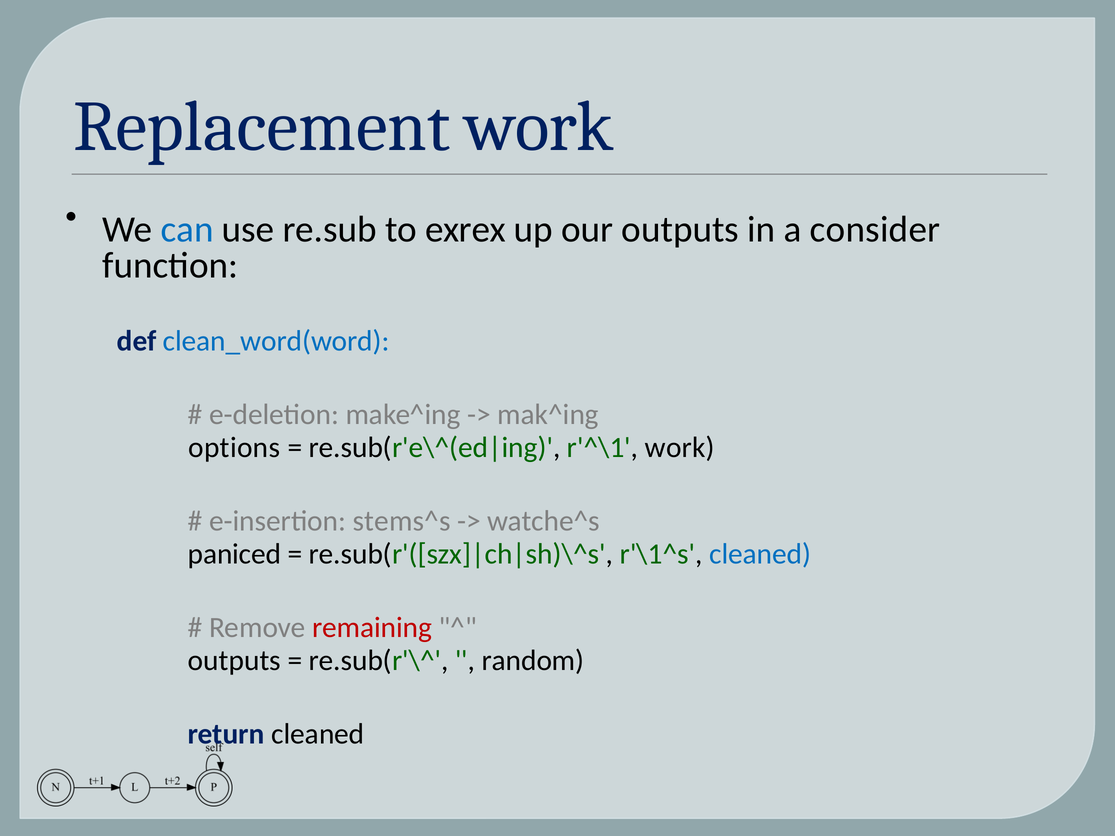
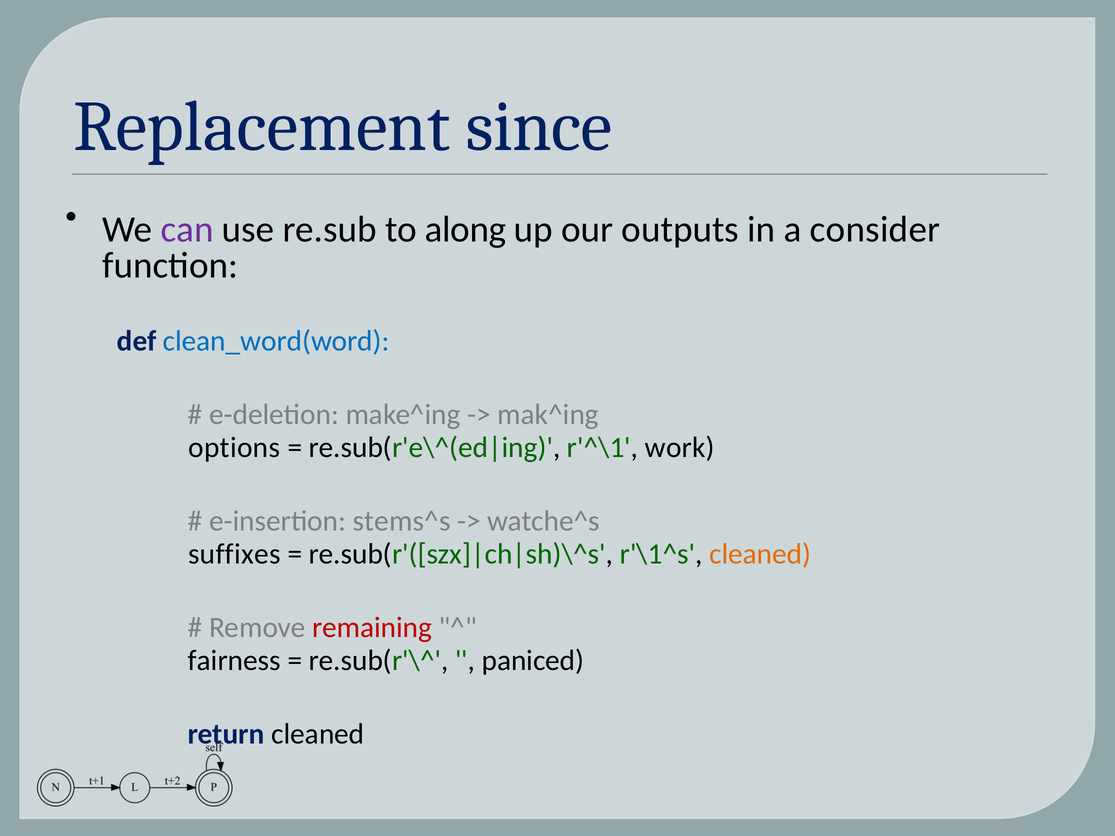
Replacement work: work -> since
can colour: blue -> purple
exrex: exrex -> along
paniced: paniced -> suffixes
cleaned at (760, 554) colour: blue -> orange
outputs at (234, 661): outputs -> fairness
random: random -> paniced
